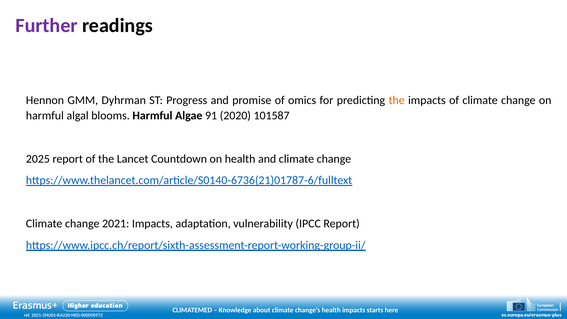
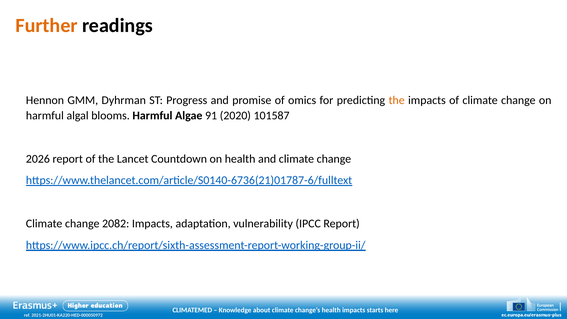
Further colour: purple -> orange
2025: 2025 -> 2026
2021: 2021 -> 2082
